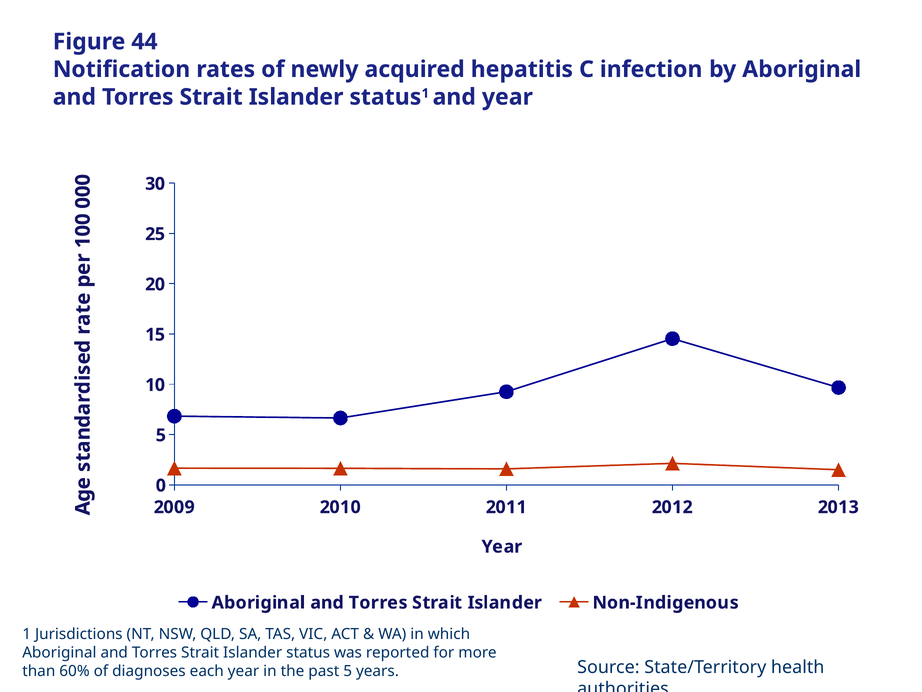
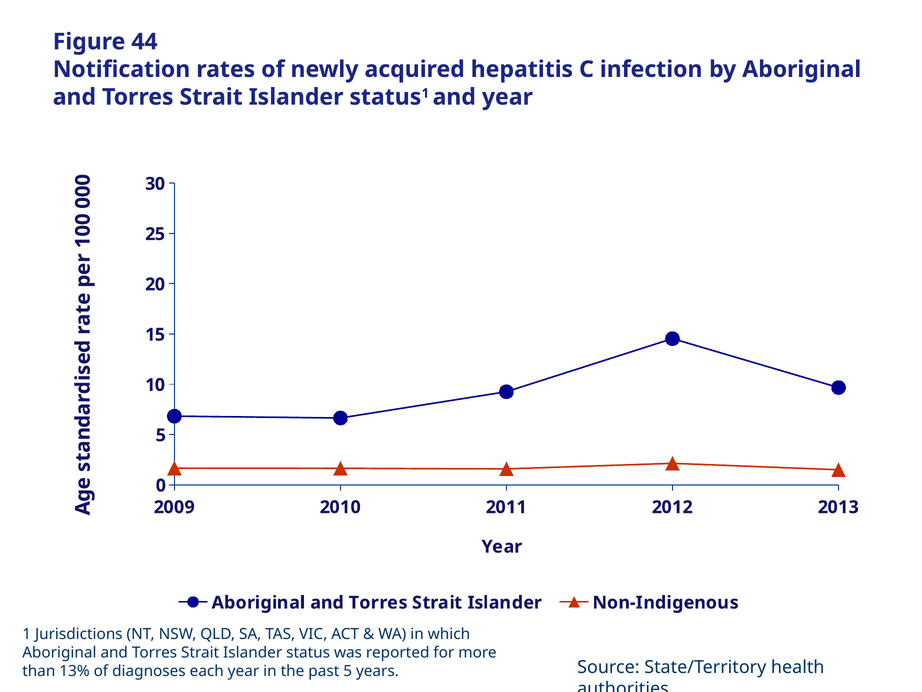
60%: 60% -> 13%
